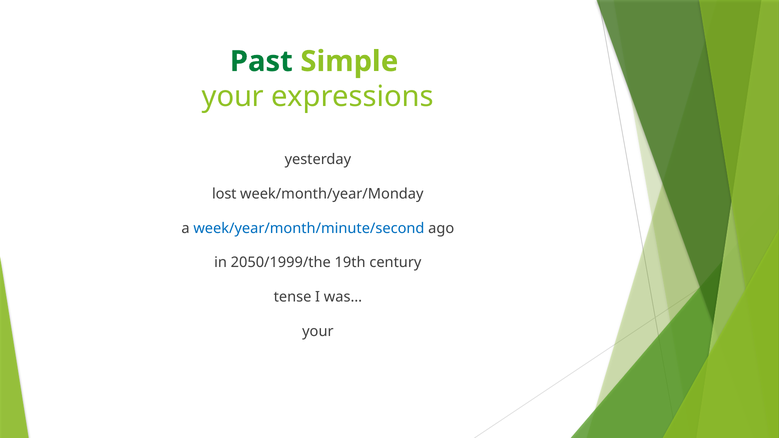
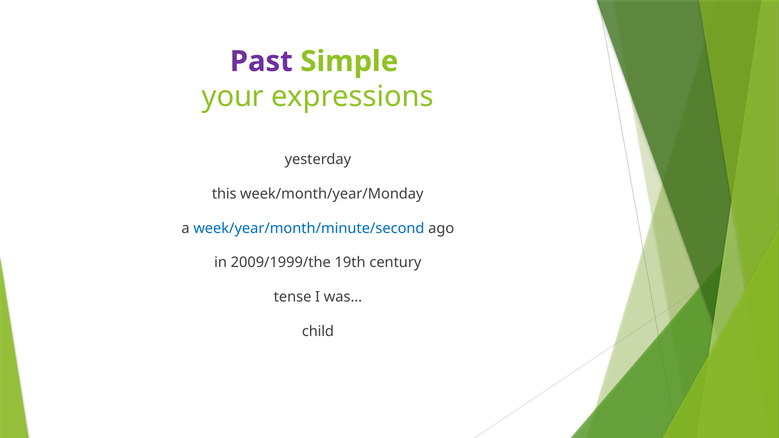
Past colour: green -> purple
lost: lost -> this
2050/1999/the: 2050/1999/the -> 2009/1999/the
your at (318, 332): your -> child
